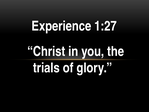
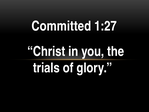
Experience: Experience -> Committed
